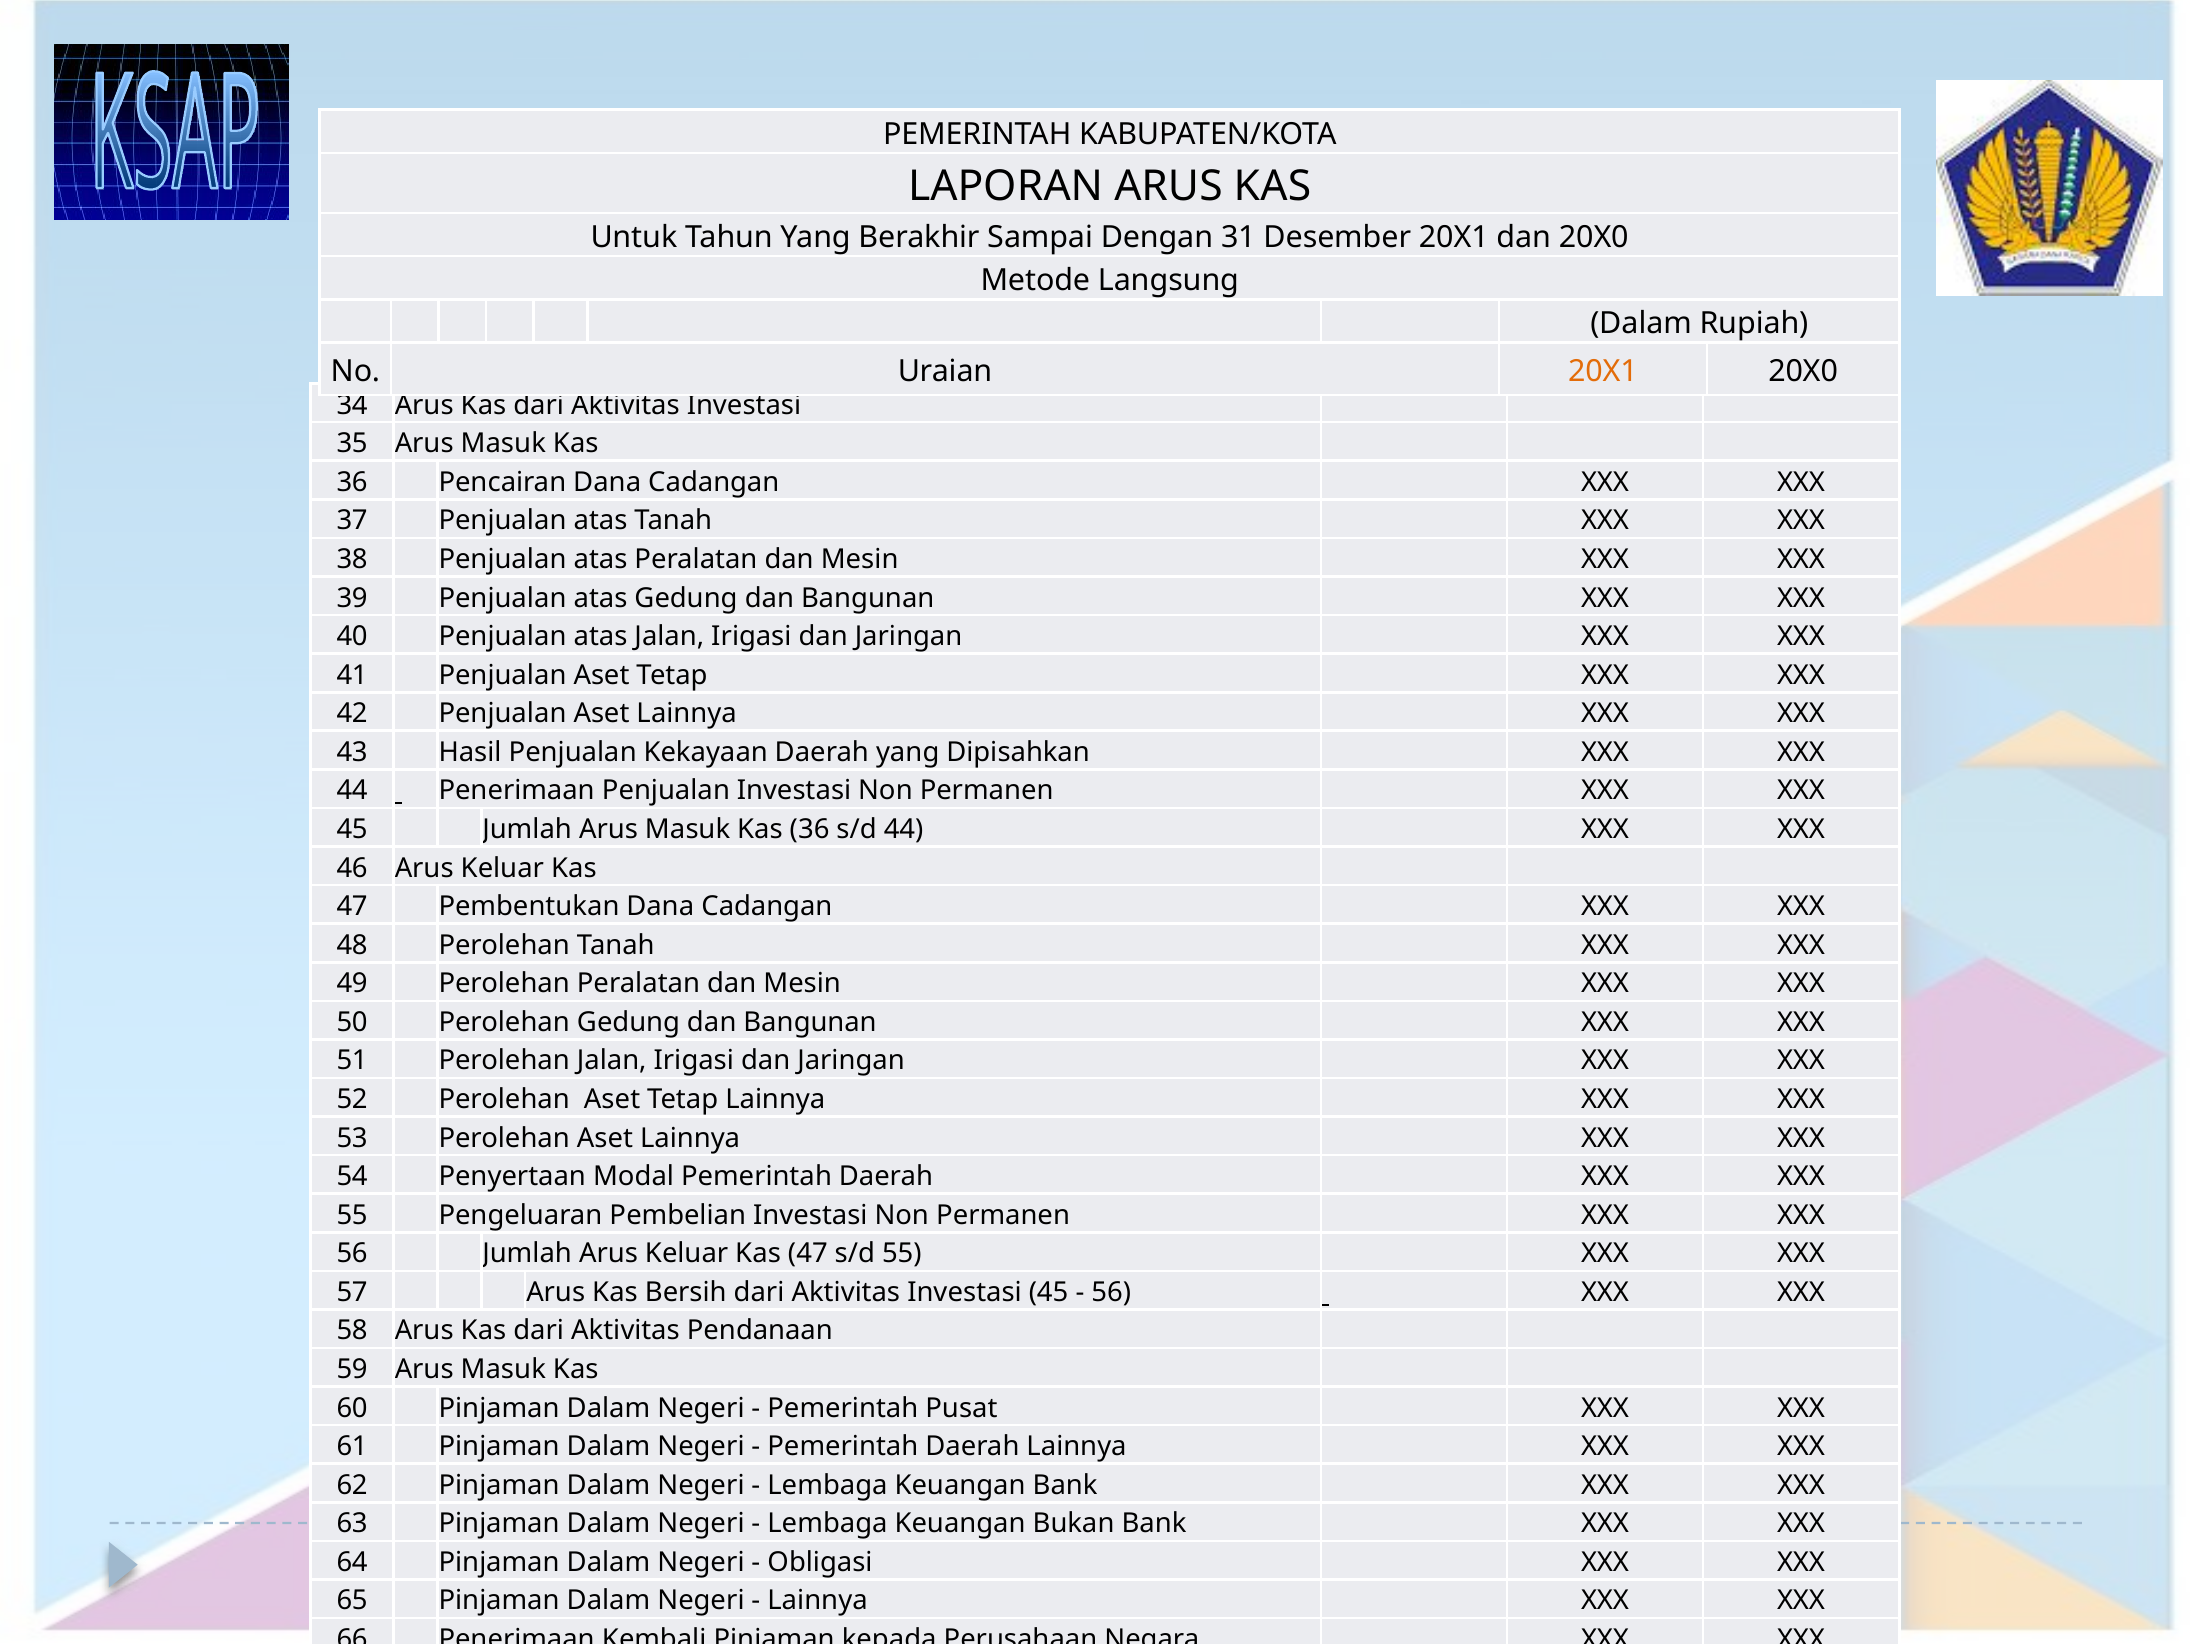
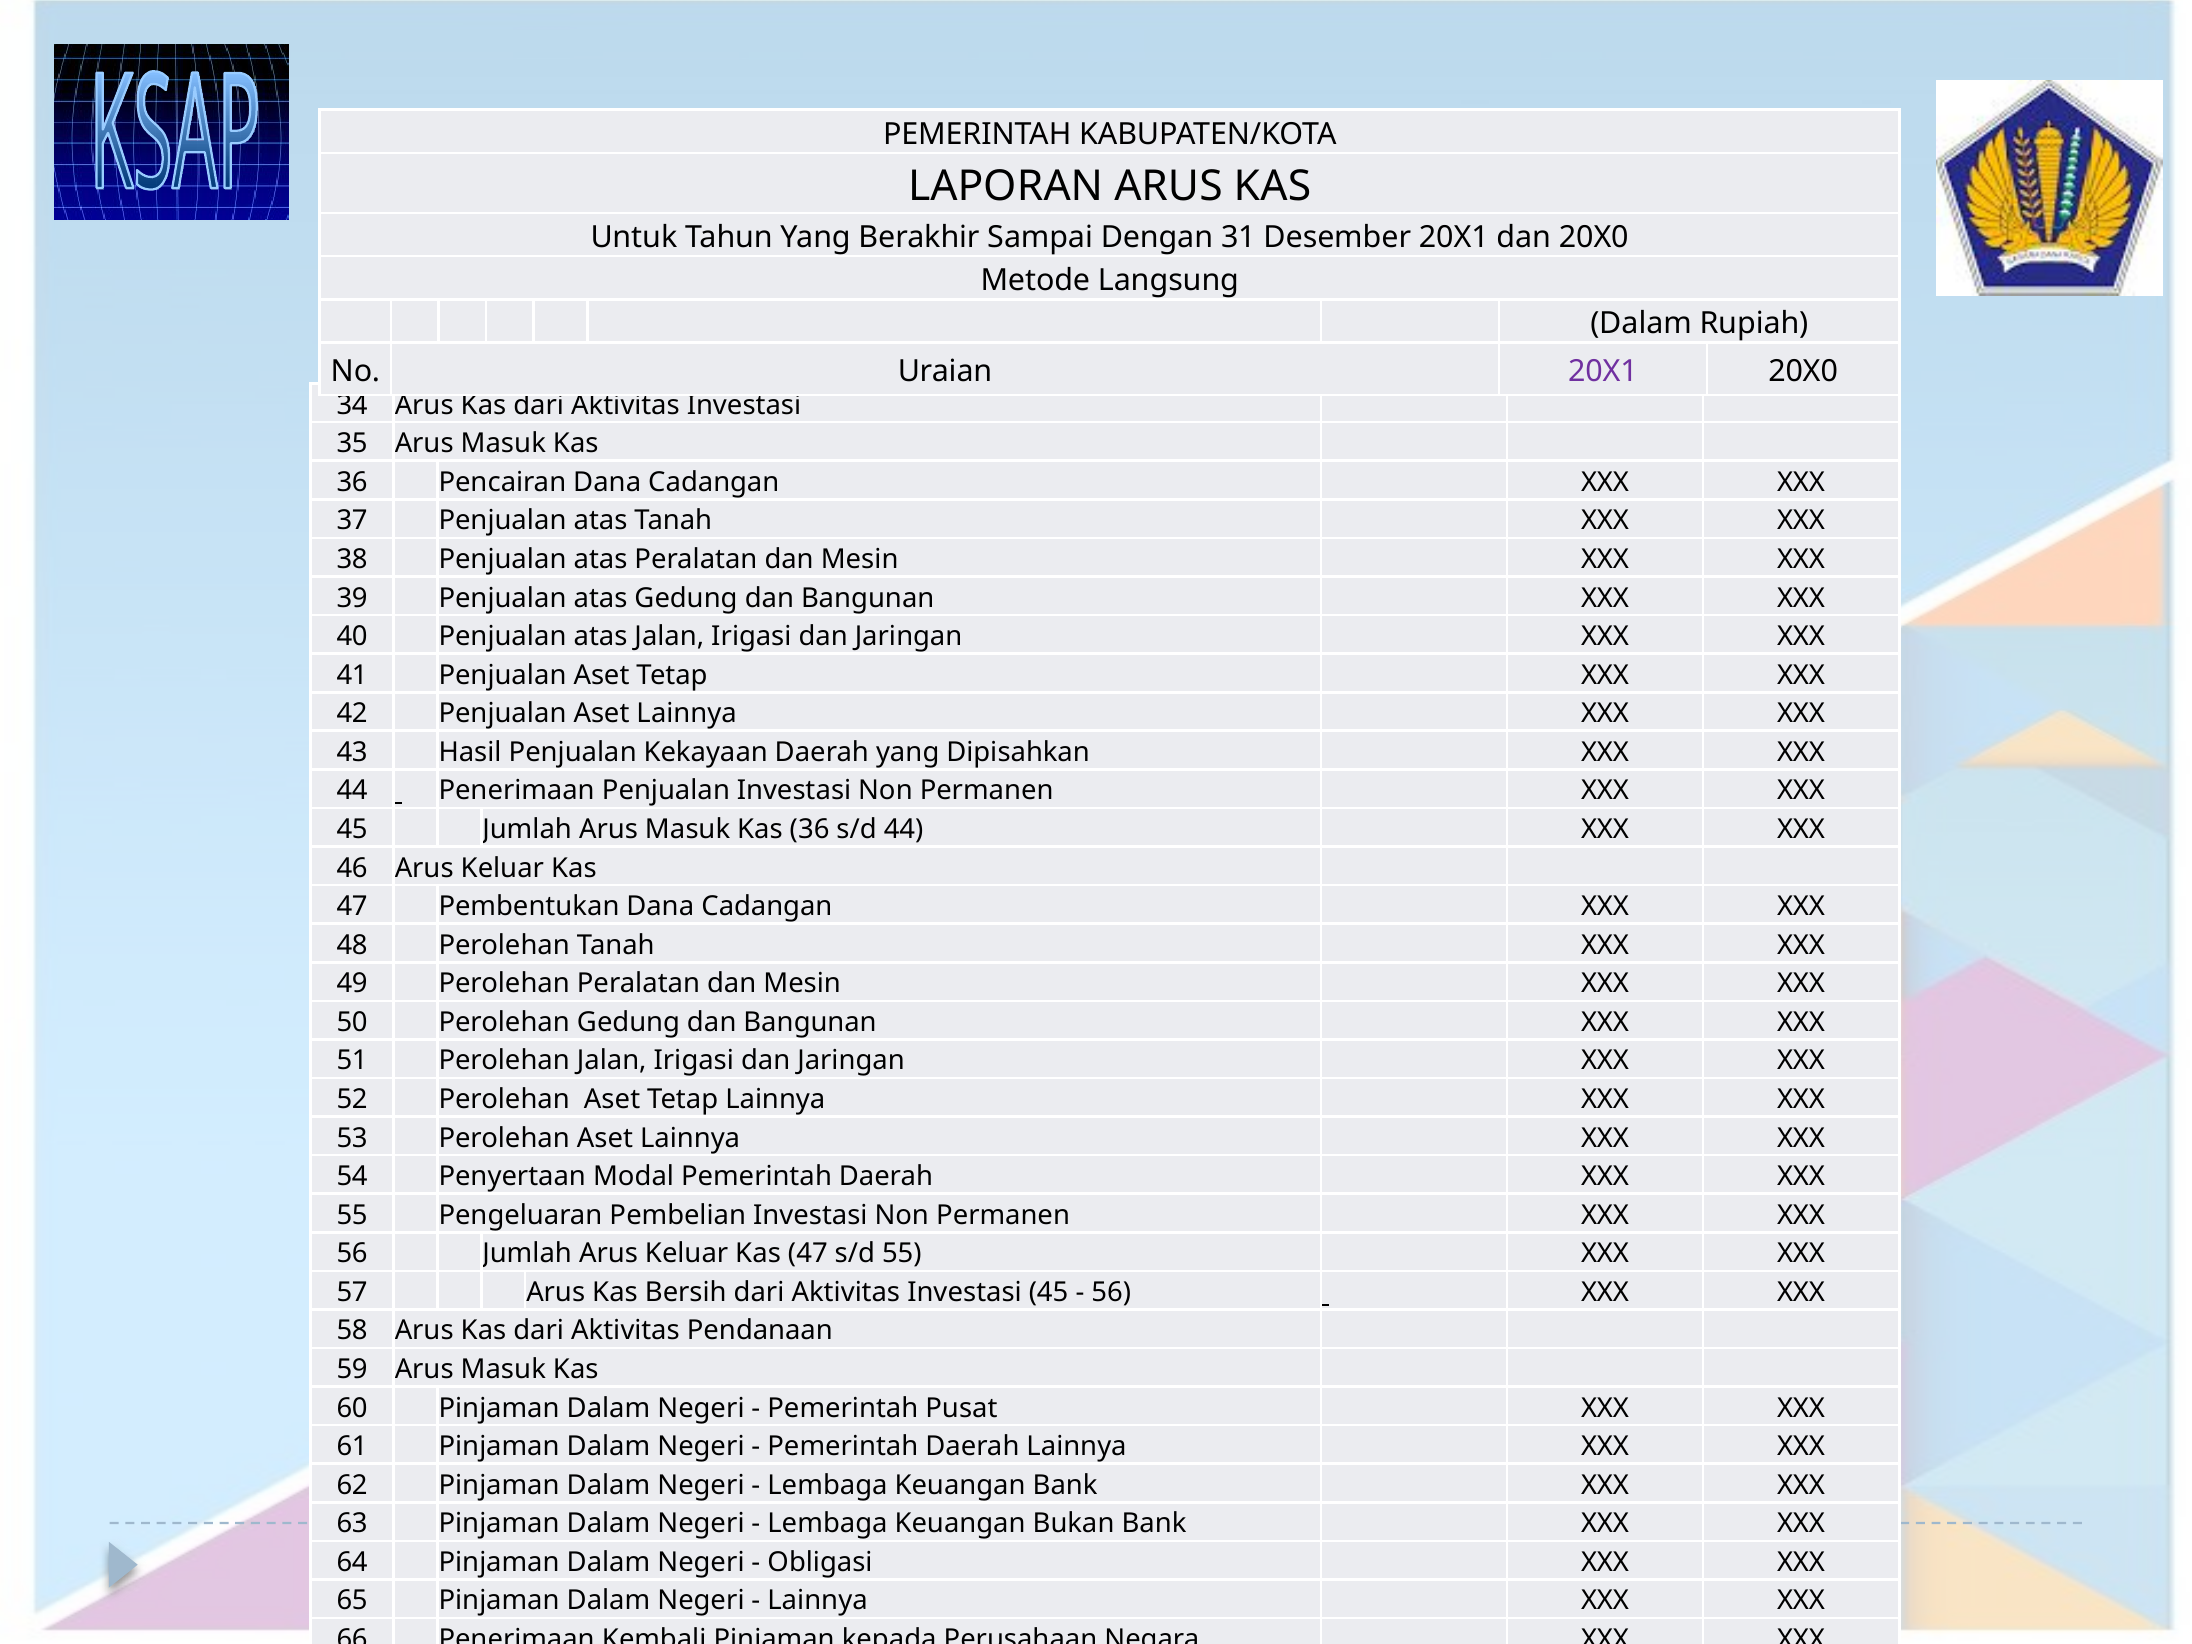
20X1 at (1603, 371) colour: orange -> purple
